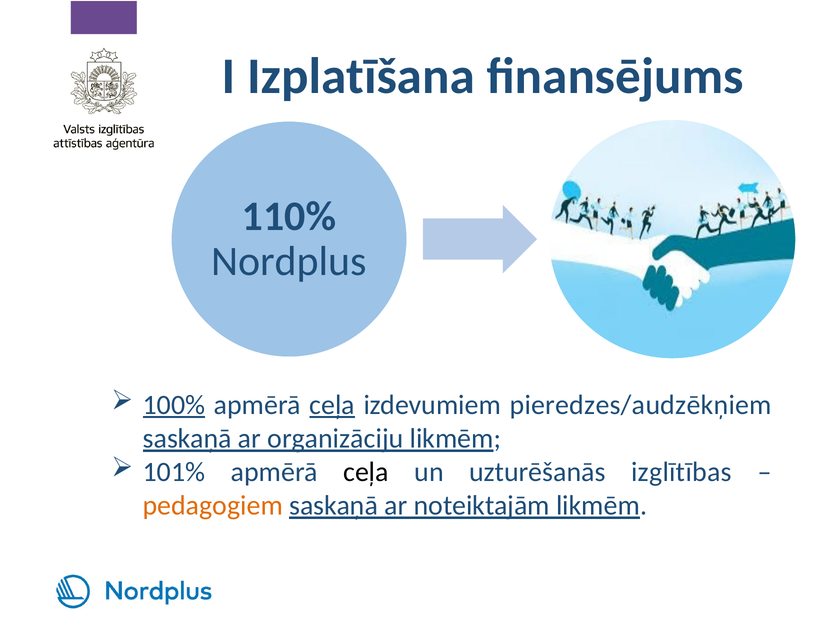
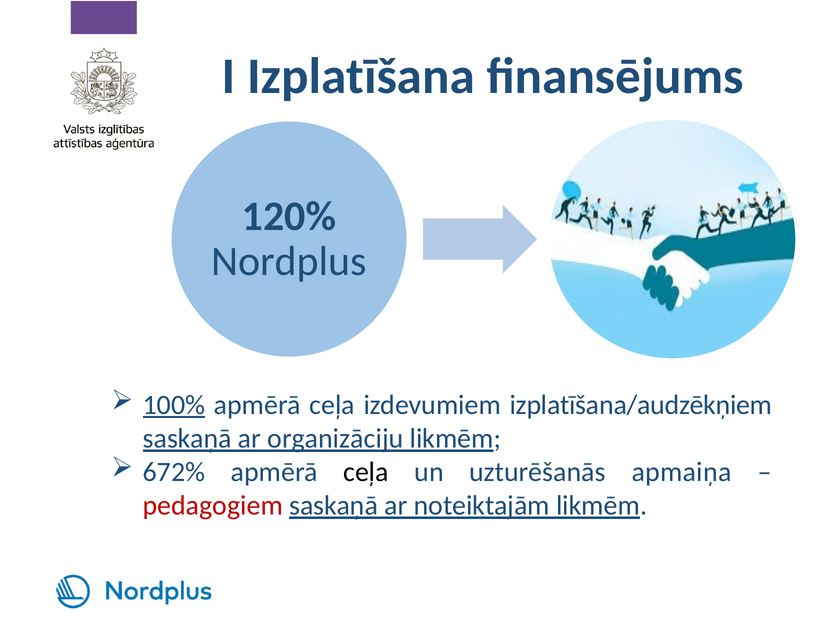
110%: 110% -> 120%
ceļa at (332, 405) underline: present -> none
pieredzes/audzēkņiem: pieredzes/audzēkņiem -> izplatīšana/audzēkņiem
101%: 101% -> 672%
izglītības: izglītības -> apmaiņa
pedagogiem colour: orange -> red
